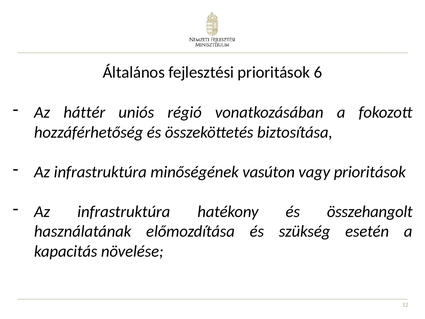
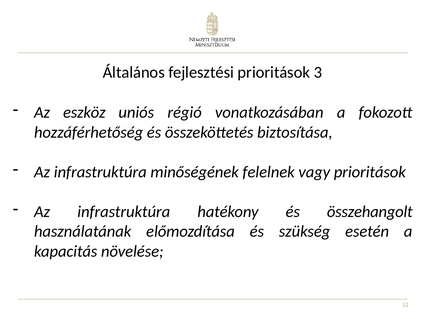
6: 6 -> 3
háttér: háttér -> eszköz
vasúton: vasúton -> felelnek
